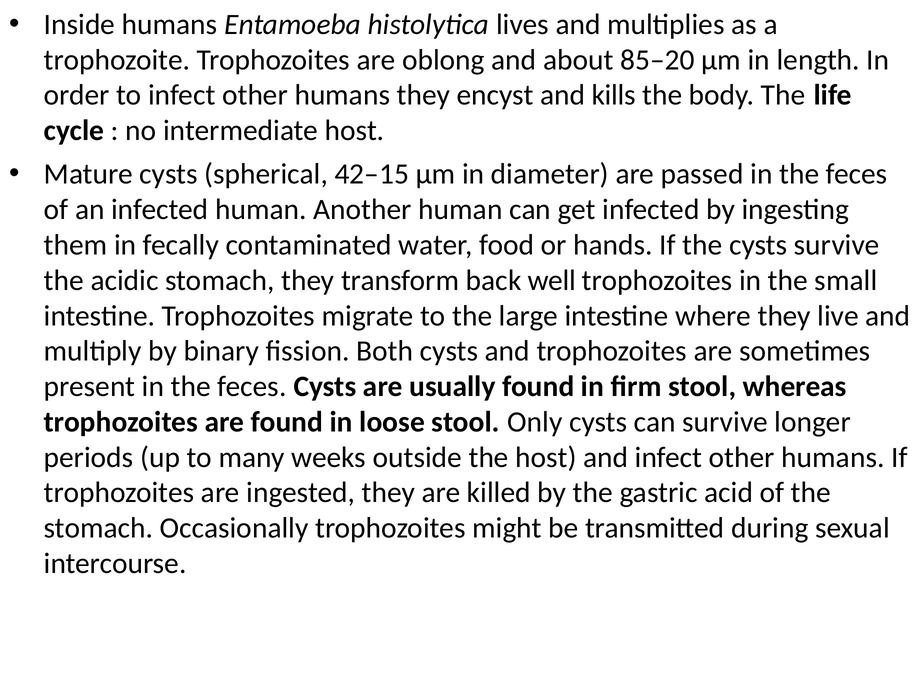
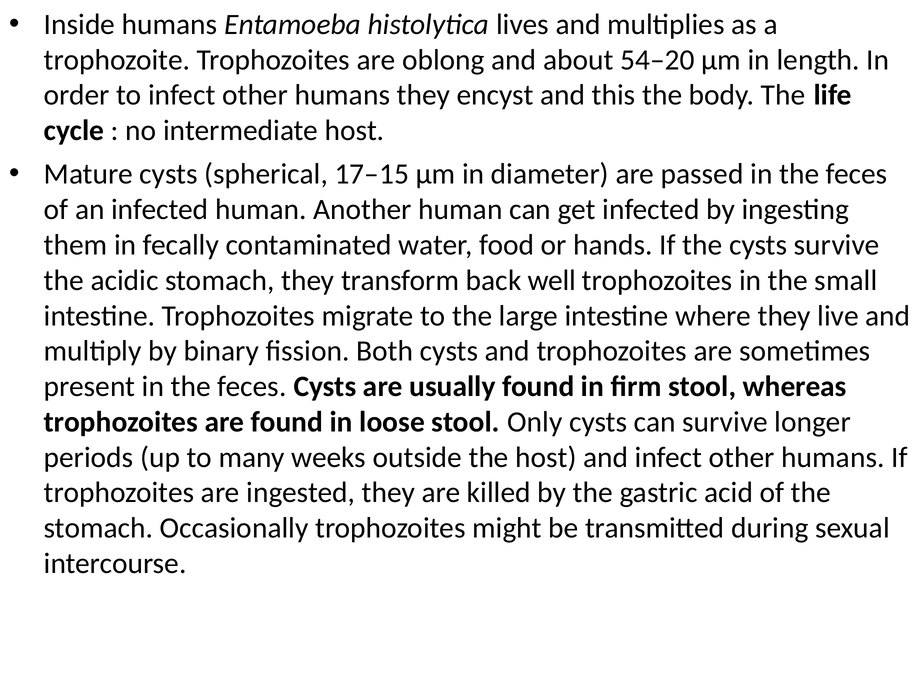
85–20: 85–20 -> 54–20
kills: kills -> this
42–15: 42–15 -> 17–15
